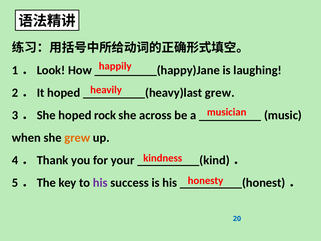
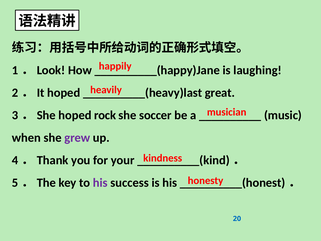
grew at (220, 93): grew -> great
across: across -> soccer
grew at (77, 138) colour: orange -> purple
